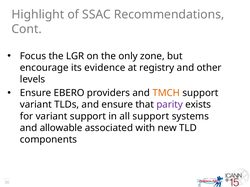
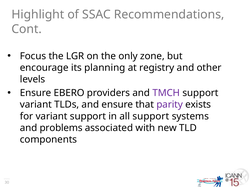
evidence: evidence -> planning
TMCH colour: orange -> purple
allowable: allowable -> problems
